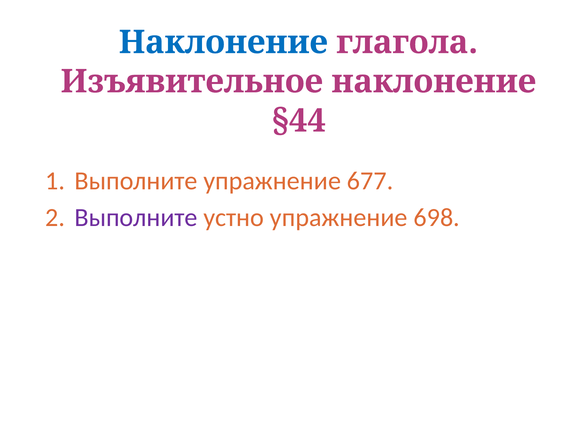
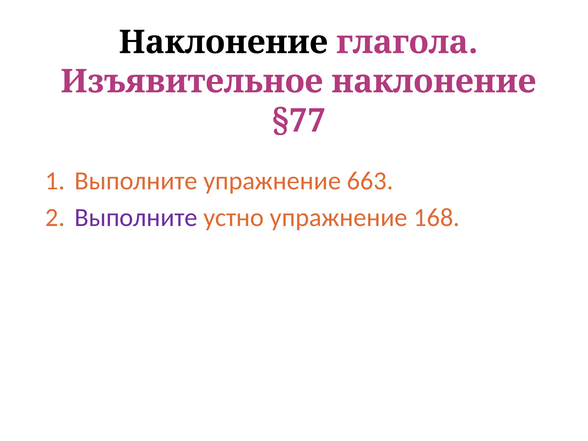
Наклонение at (223, 42) colour: blue -> black
§44: §44 -> §77
677: 677 -> 663
698: 698 -> 168
